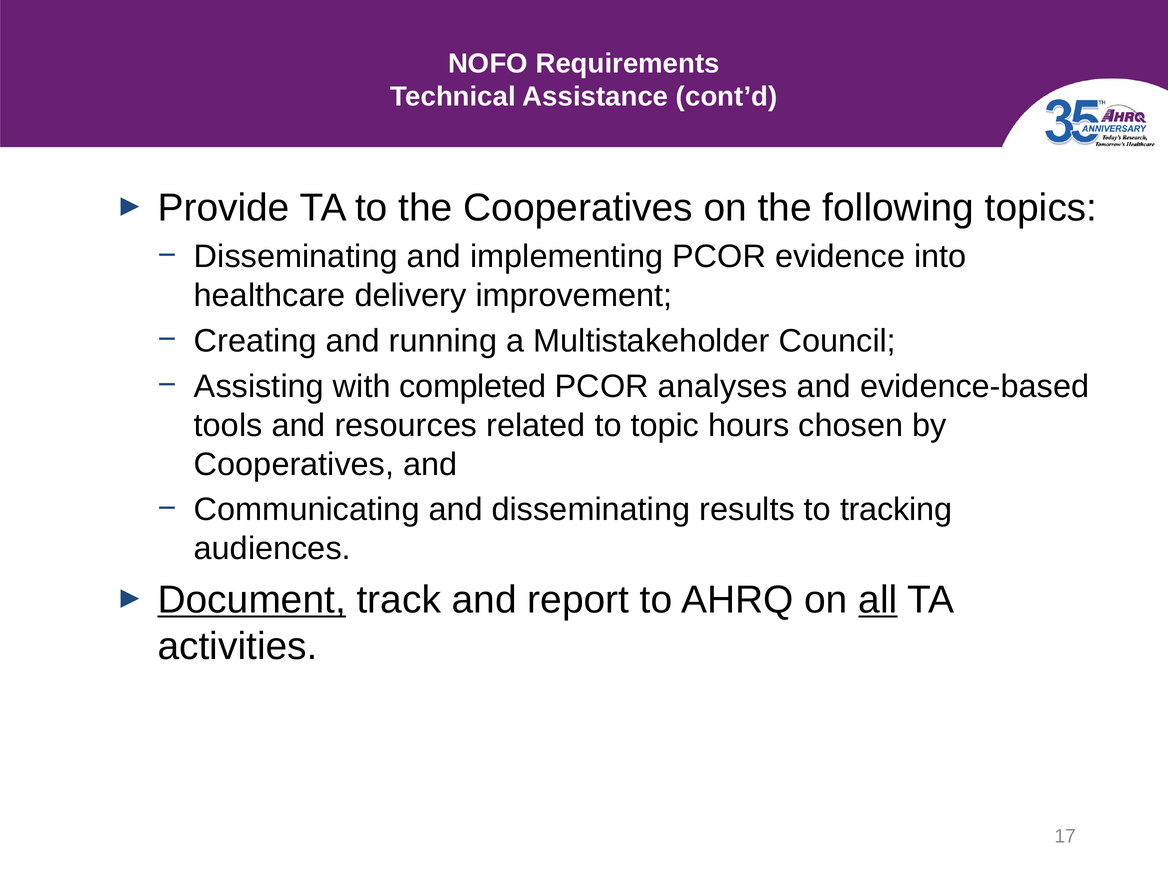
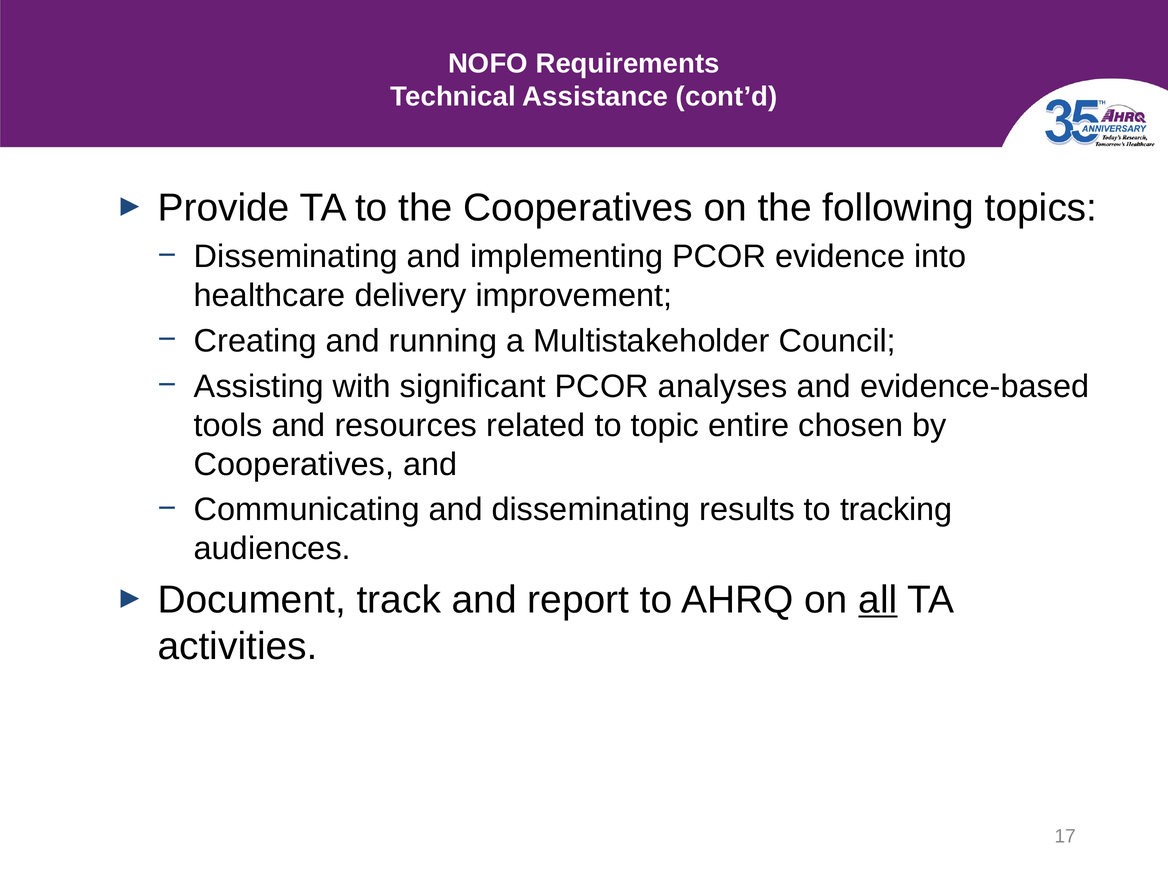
completed: completed -> significant
hours: hours -> entire
Document underline: present -> none
